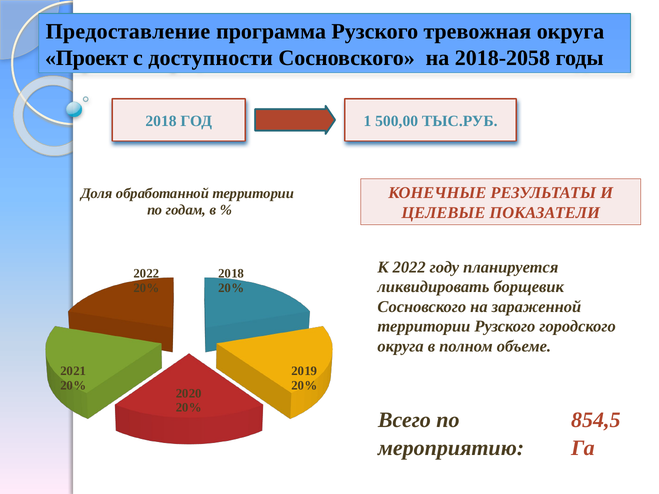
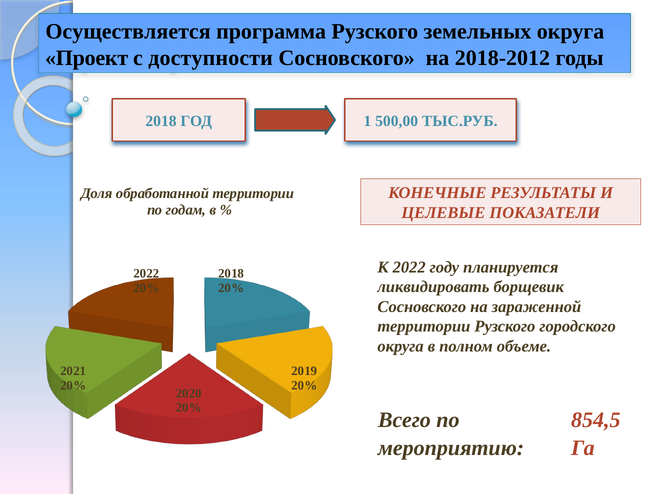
Предоставление: Предоставление -> Осуществляется
тревожная: тревожная -> земельных
2018-2058: 2018-2058 -> 2018-2012
